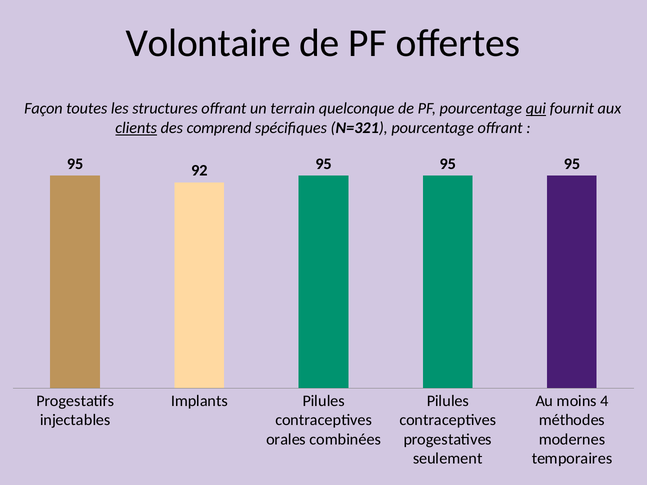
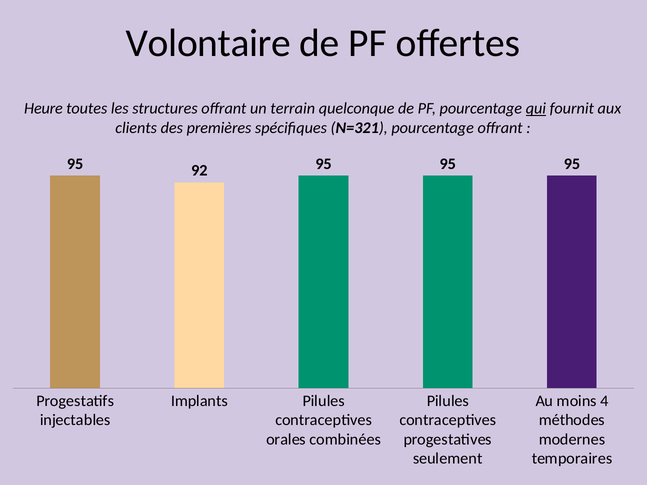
Façon: Façon -> Heure
clients underline: present -> none
comprend: comprend -> premières
